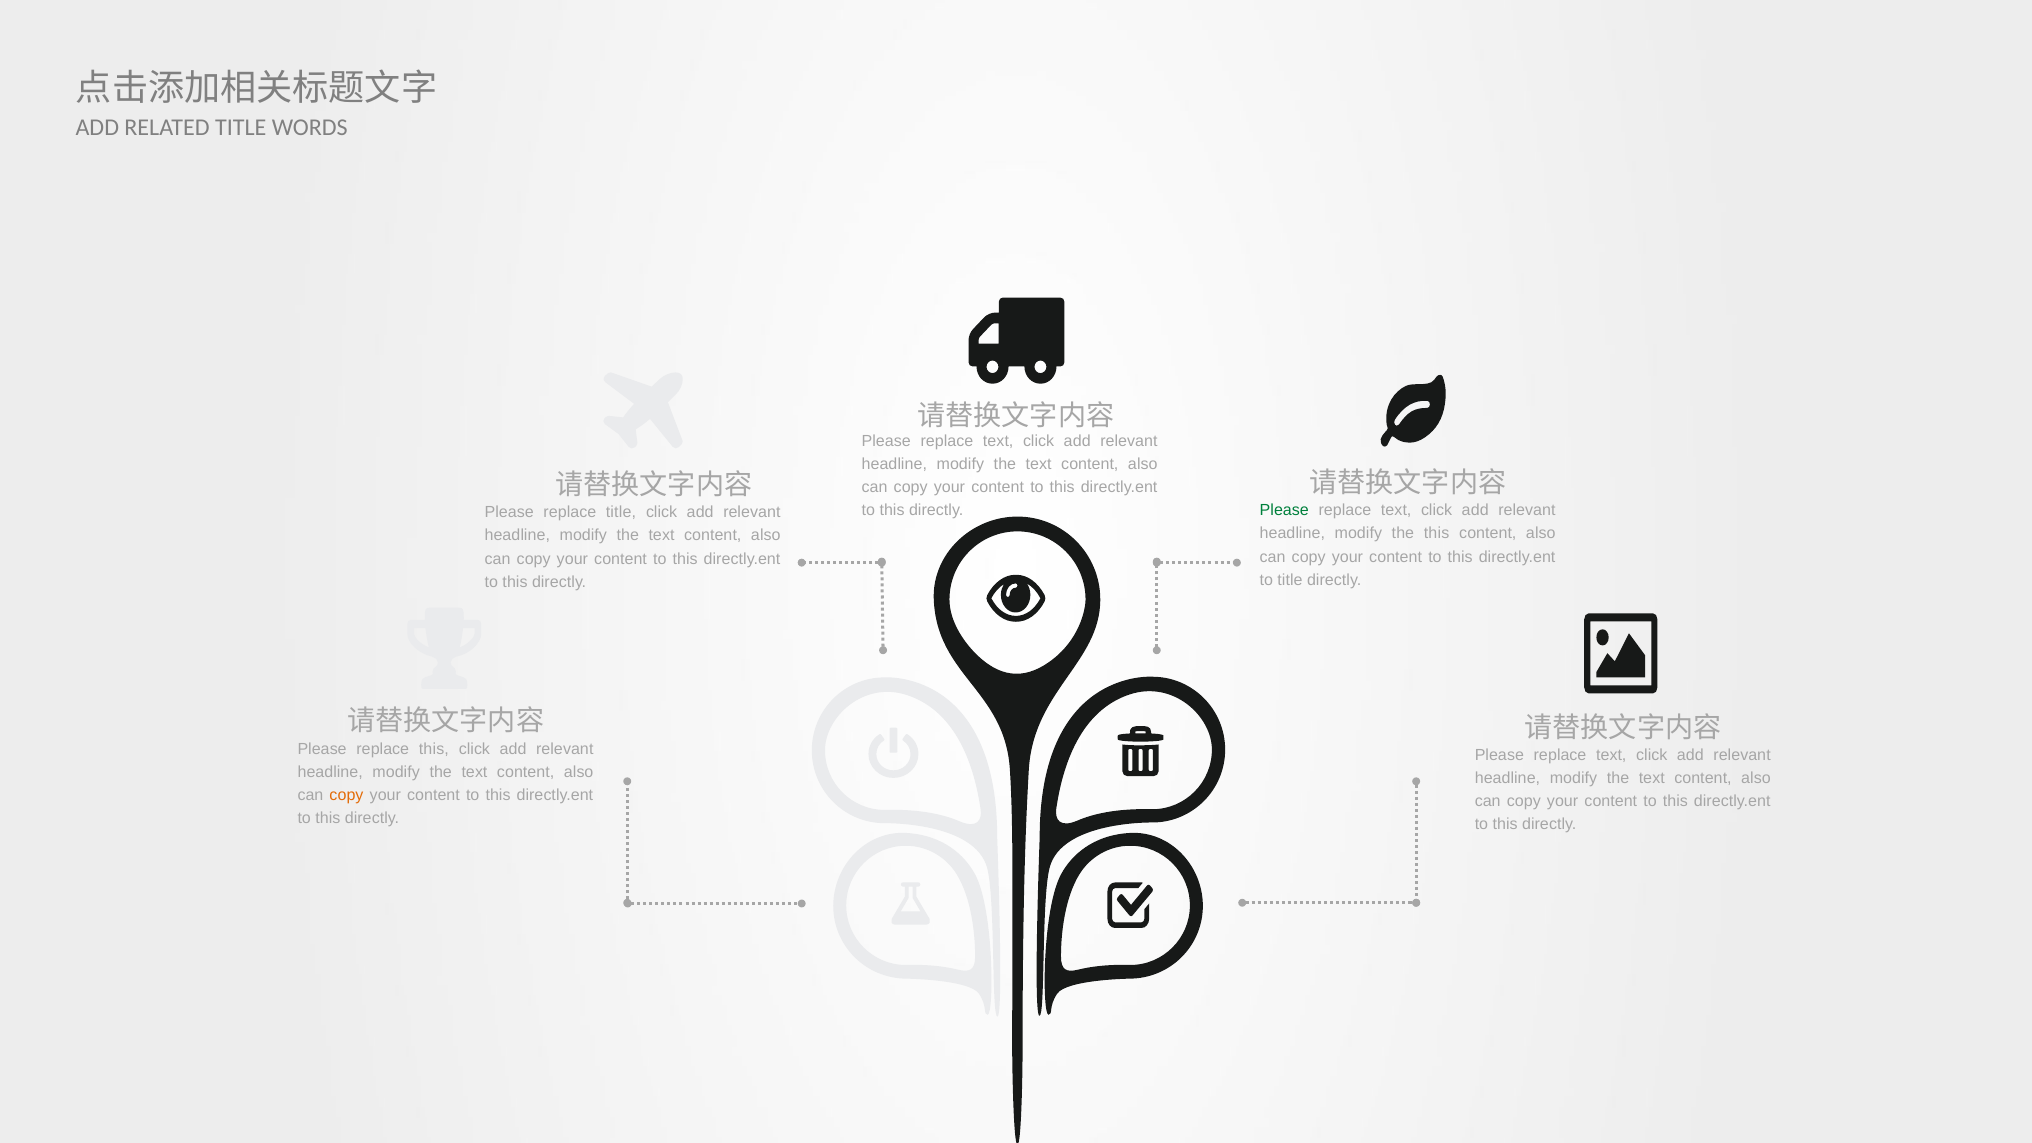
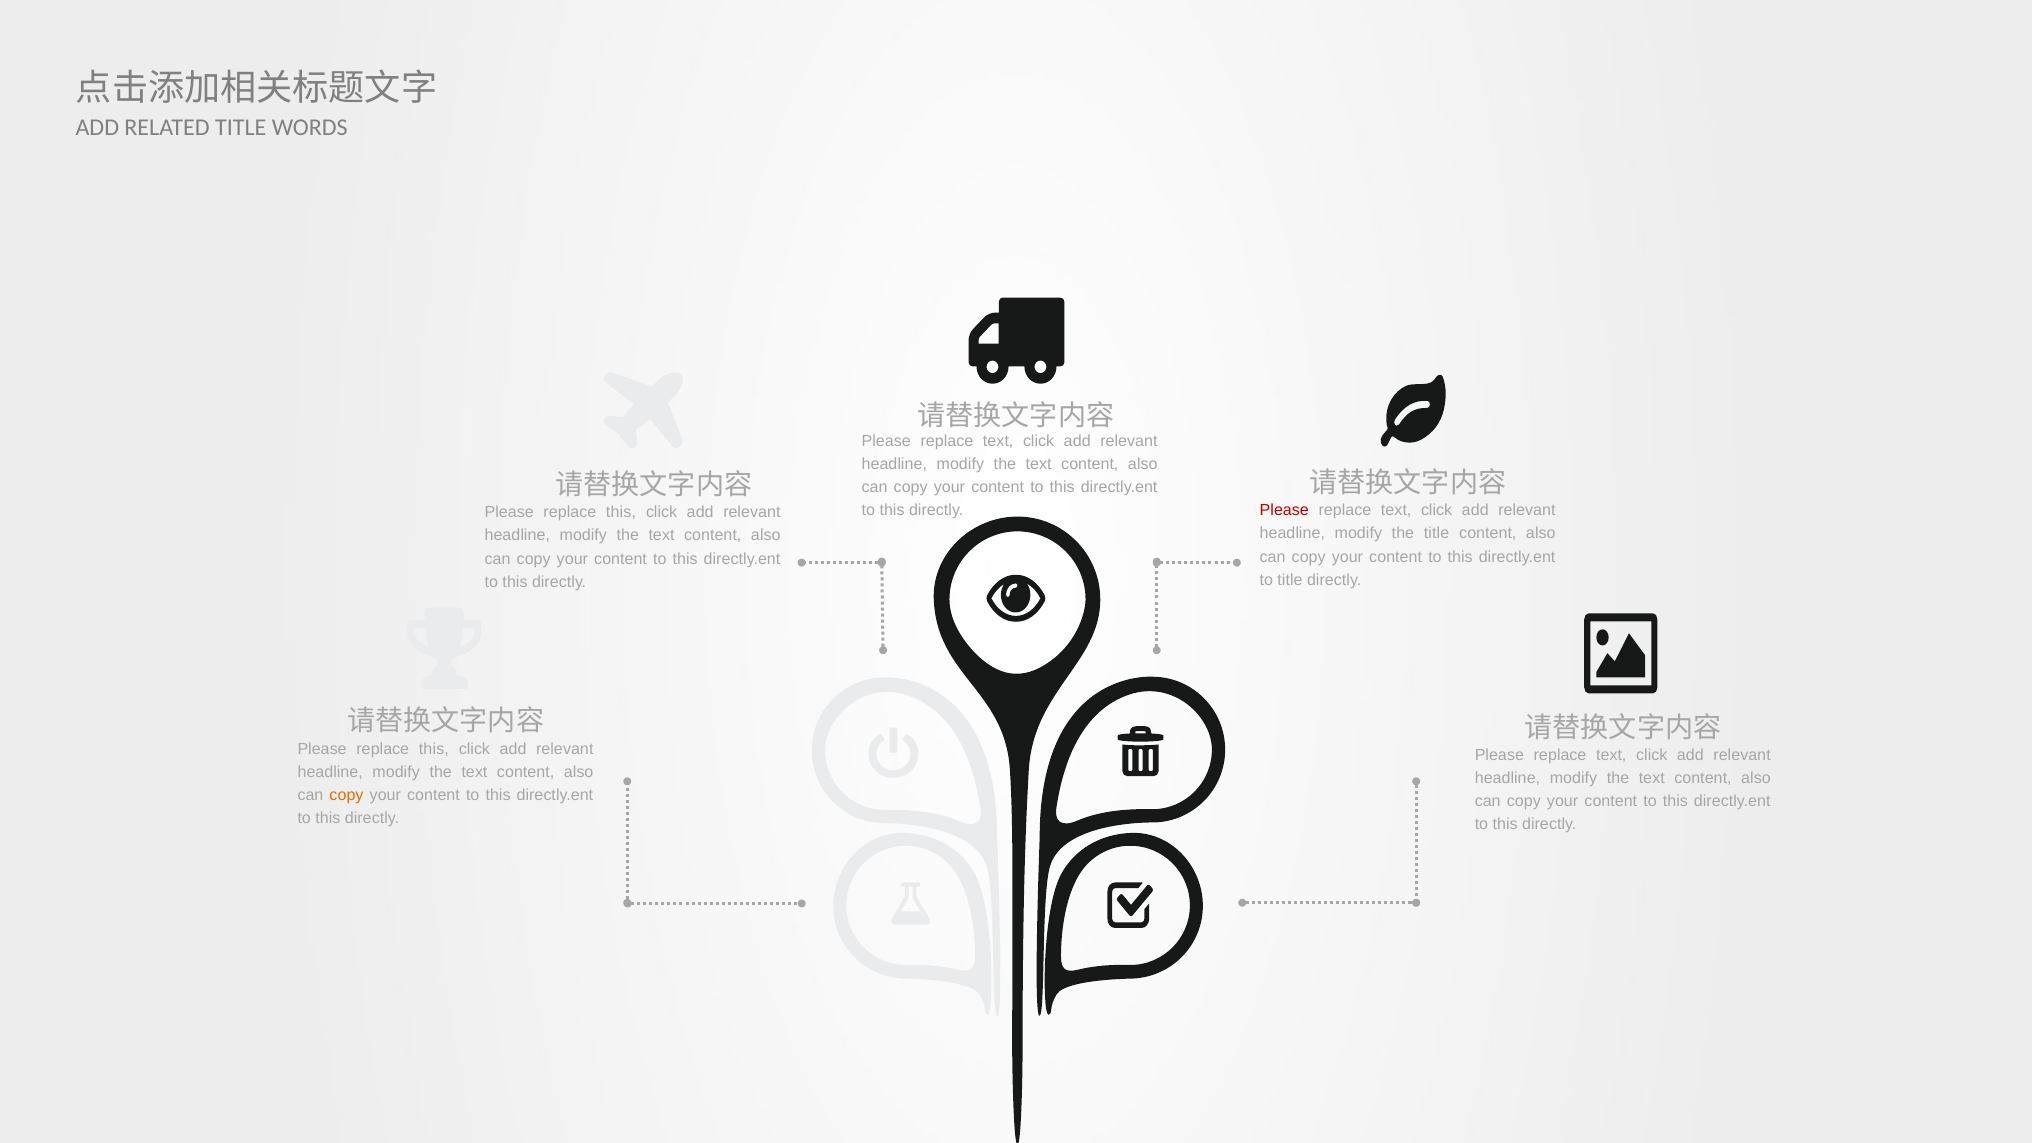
Please at (1284, 511) colour: green -> red
title at (621, 513): title -> this
the this: this -> title
